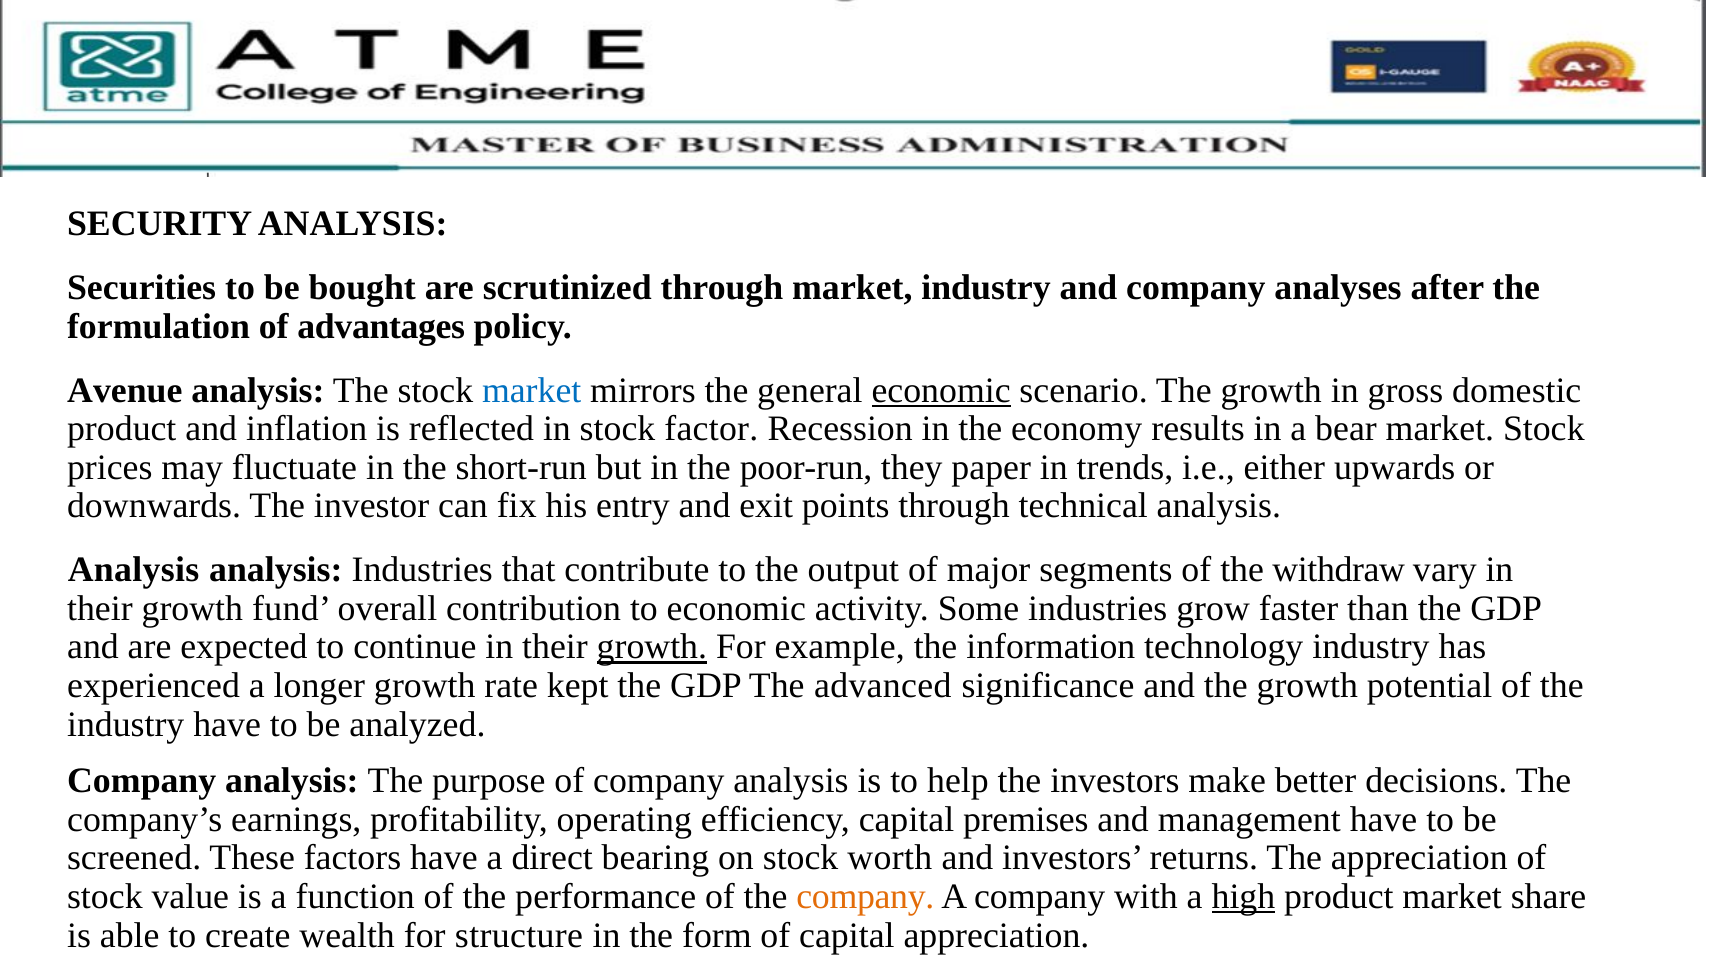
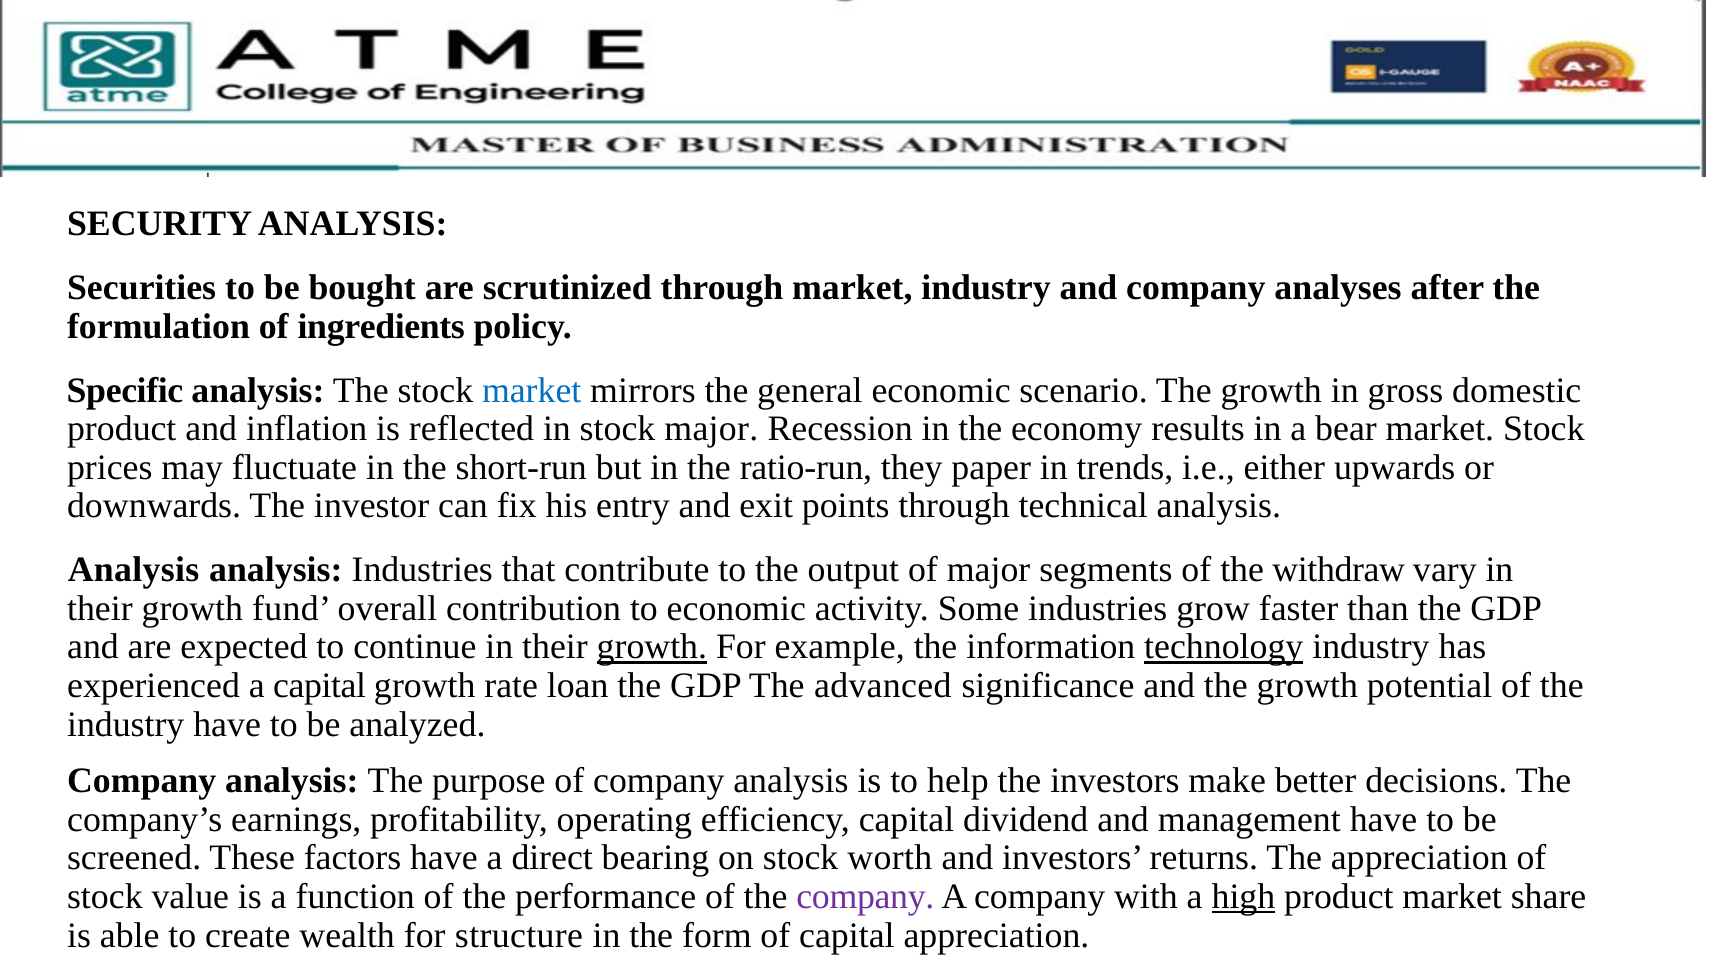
advantages: advantages -> ingredients
Avenue: Avenue -> Specific
economic at (941, 390) underline: present -> none
stock factor: factor -> major
poor-run: poor-run -> ratio-run
technology underline: none -> present
a longer: longer -> capital
kept: kept -> loan
premises: premises -> dividend
company at (865, 897) colour: orange -> purple
